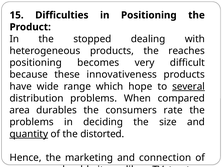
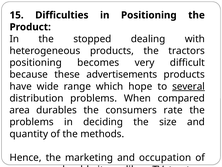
the reaches: reaches -> tractors
innovativeness: innovativeness -> advertisements
quantity underline: present -> none
distorted: distorted -> methods
connection: connection -> occupation
